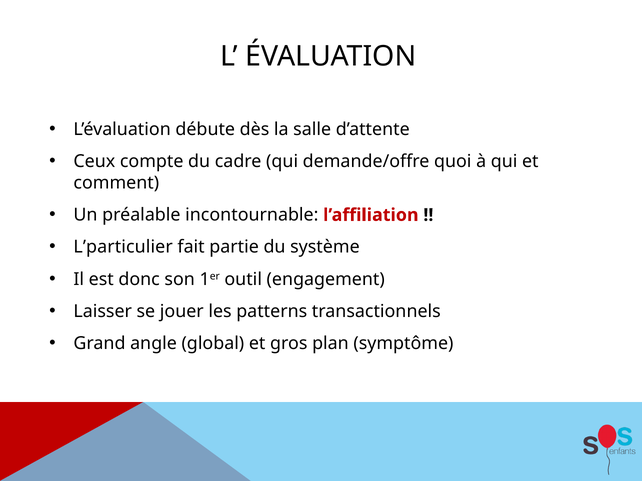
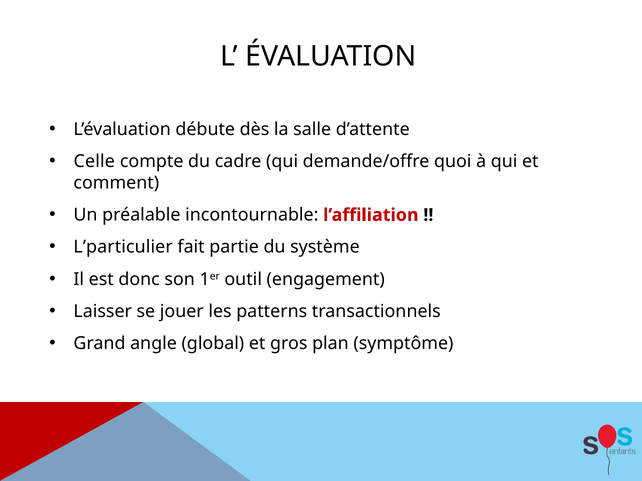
Ceux: Ceux -> Celle
